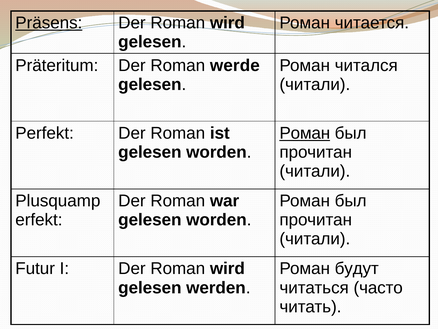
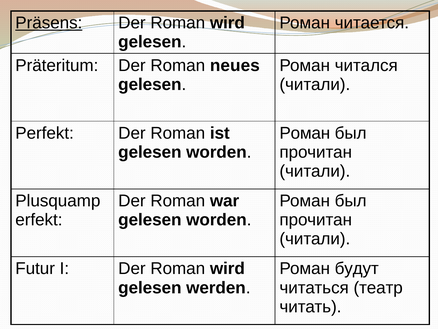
werde: werde -> neues
Роман at (305, 133) underline: present -> none
часто: часто -> театр
